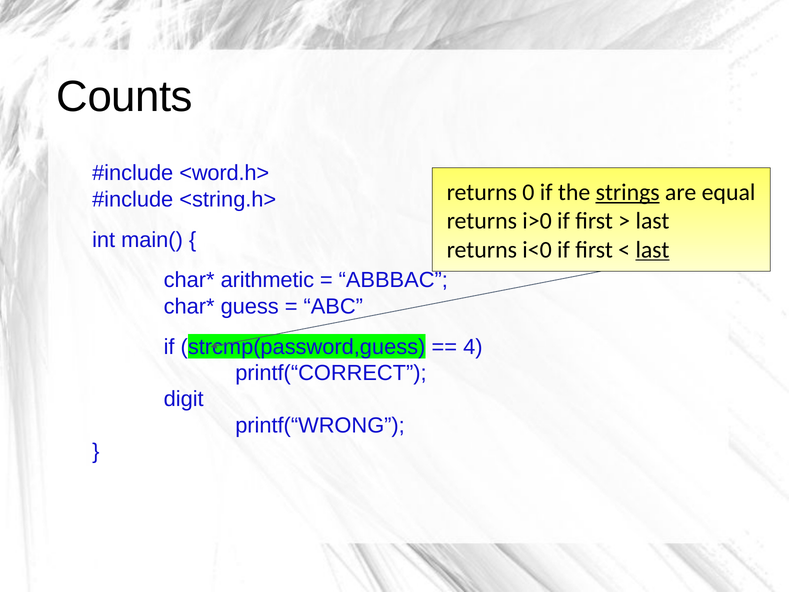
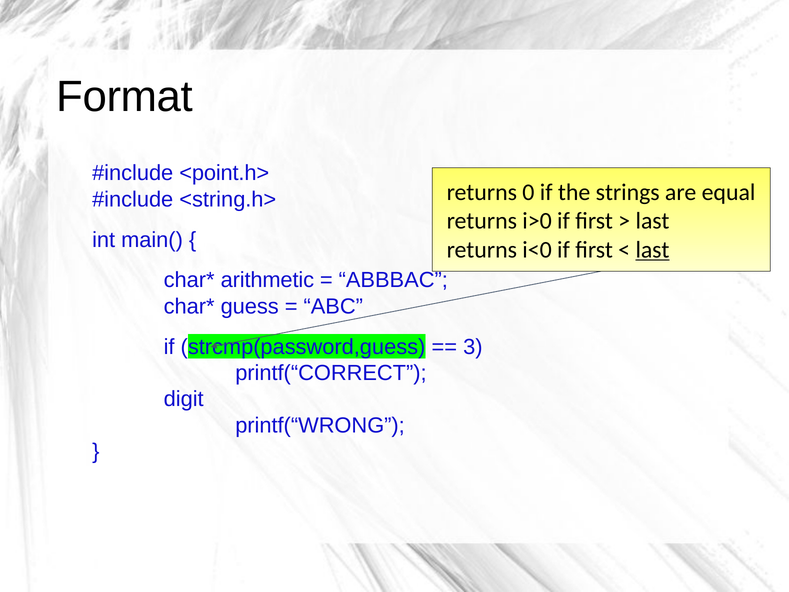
Counts: Counts -> Format
<word.h>: <word.h> -> <point.h>
strings underline: present -> none
4: 4 -> 3
